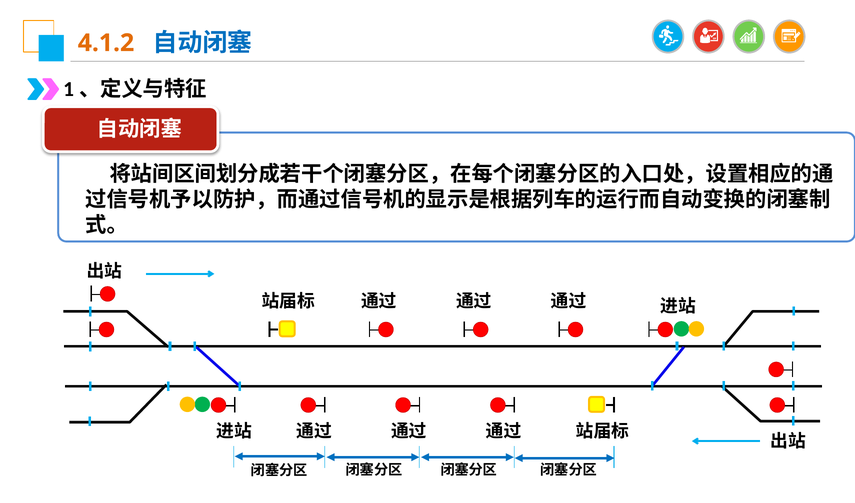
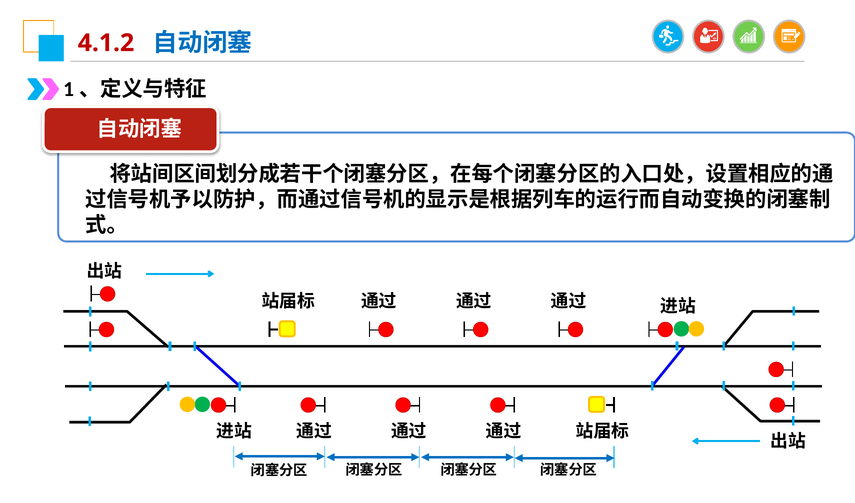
4.1.2 colour: orange -> red
